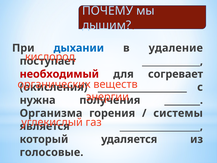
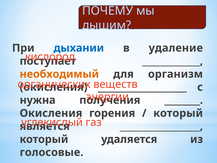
необходимый colour: red -> orange
согревает: согревает -> организм
Организма at (51, 113): Организма -> Окисления
системы at (178, 113): системы -> который
